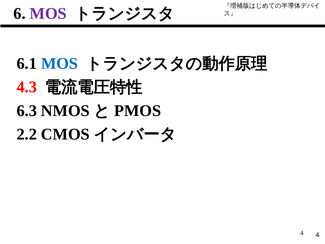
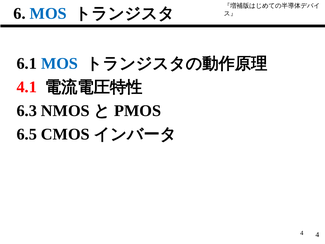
MOS at (48, 13) colour: purple -> blue
4.3: 4.3 -> 4.1
2.2: 2.2 -> 6.5
